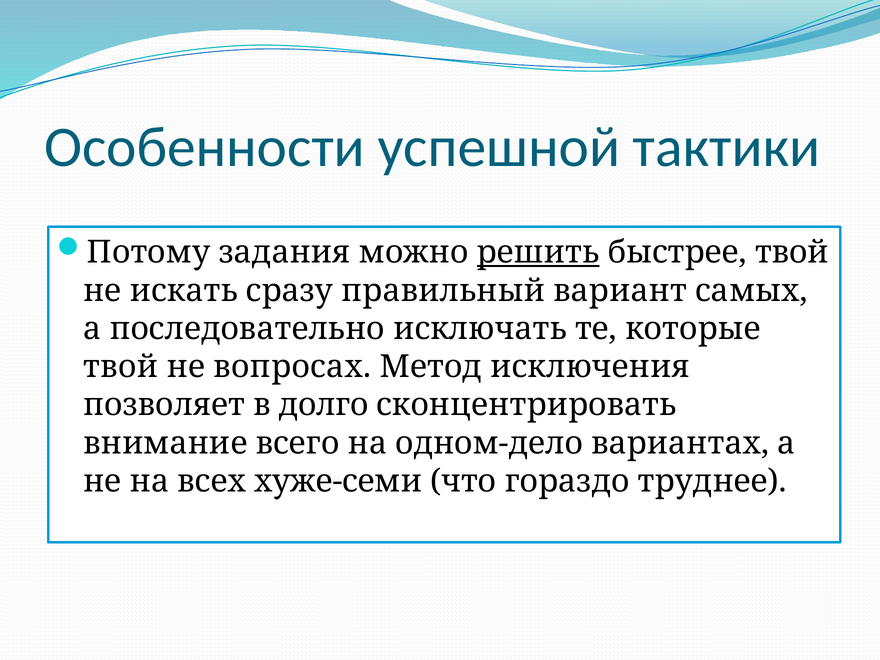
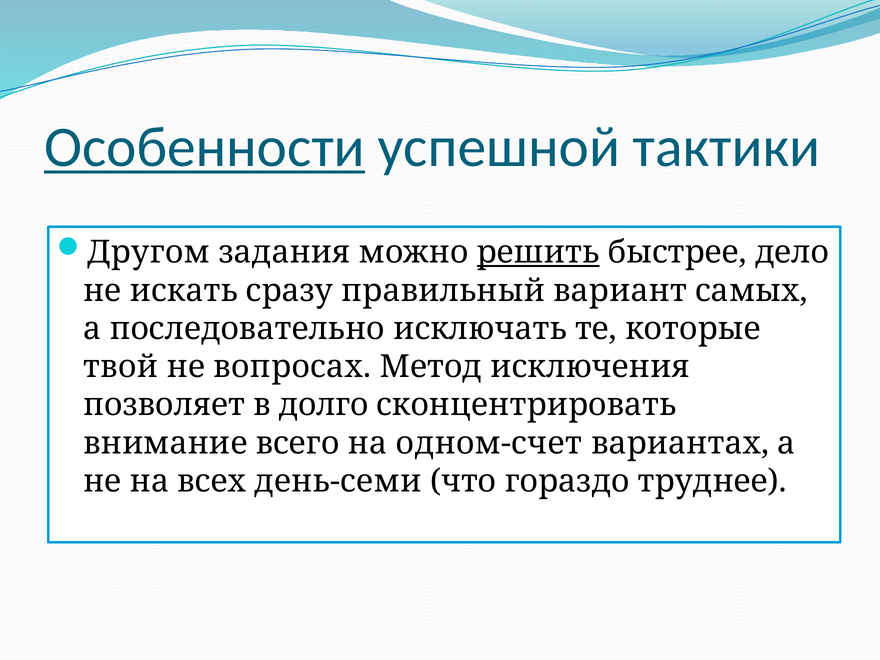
Особенности underline: none -> present
Потому: Потому -> Другом
быстрее твой: твой -> дело
одном-дело: одном-дело -> одном-счет
хуже-семи: хуже-семи -> день-семи
